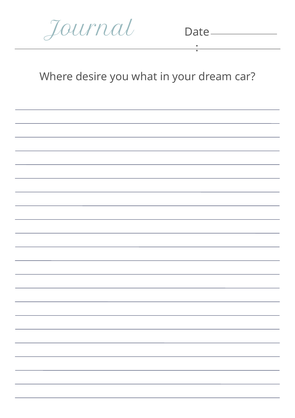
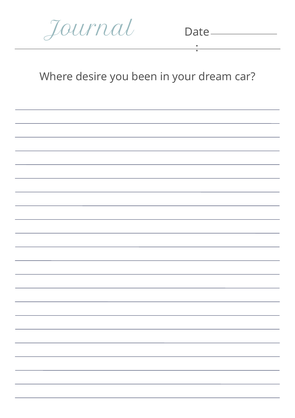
what: what -> been
